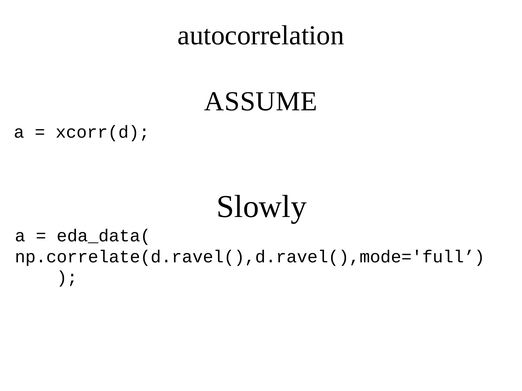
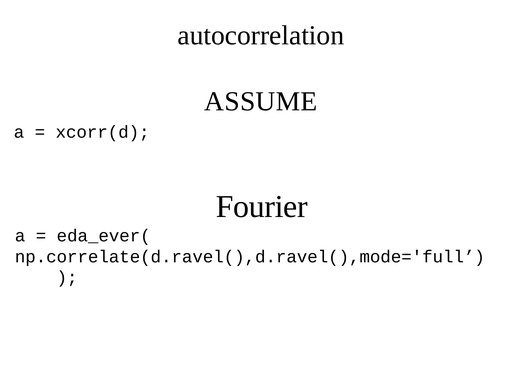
Slowly: Slowly -> Fourier
eda_data(: eda_data( -> eda_ever(
